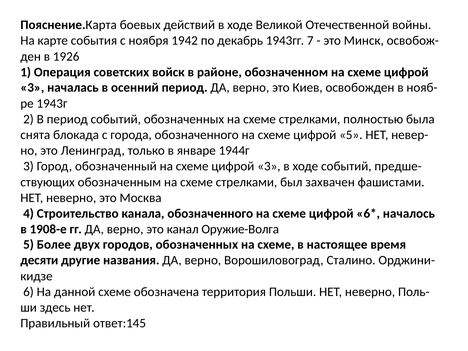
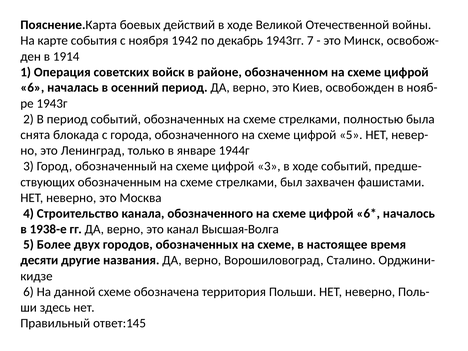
1926: 1926 -> 1914
3 at (32, 88): 3 -> 6
1908-е: 1908-е -> 1938-е
Оружие-Волга: Оружие-Волга -> Высшая-Волга
